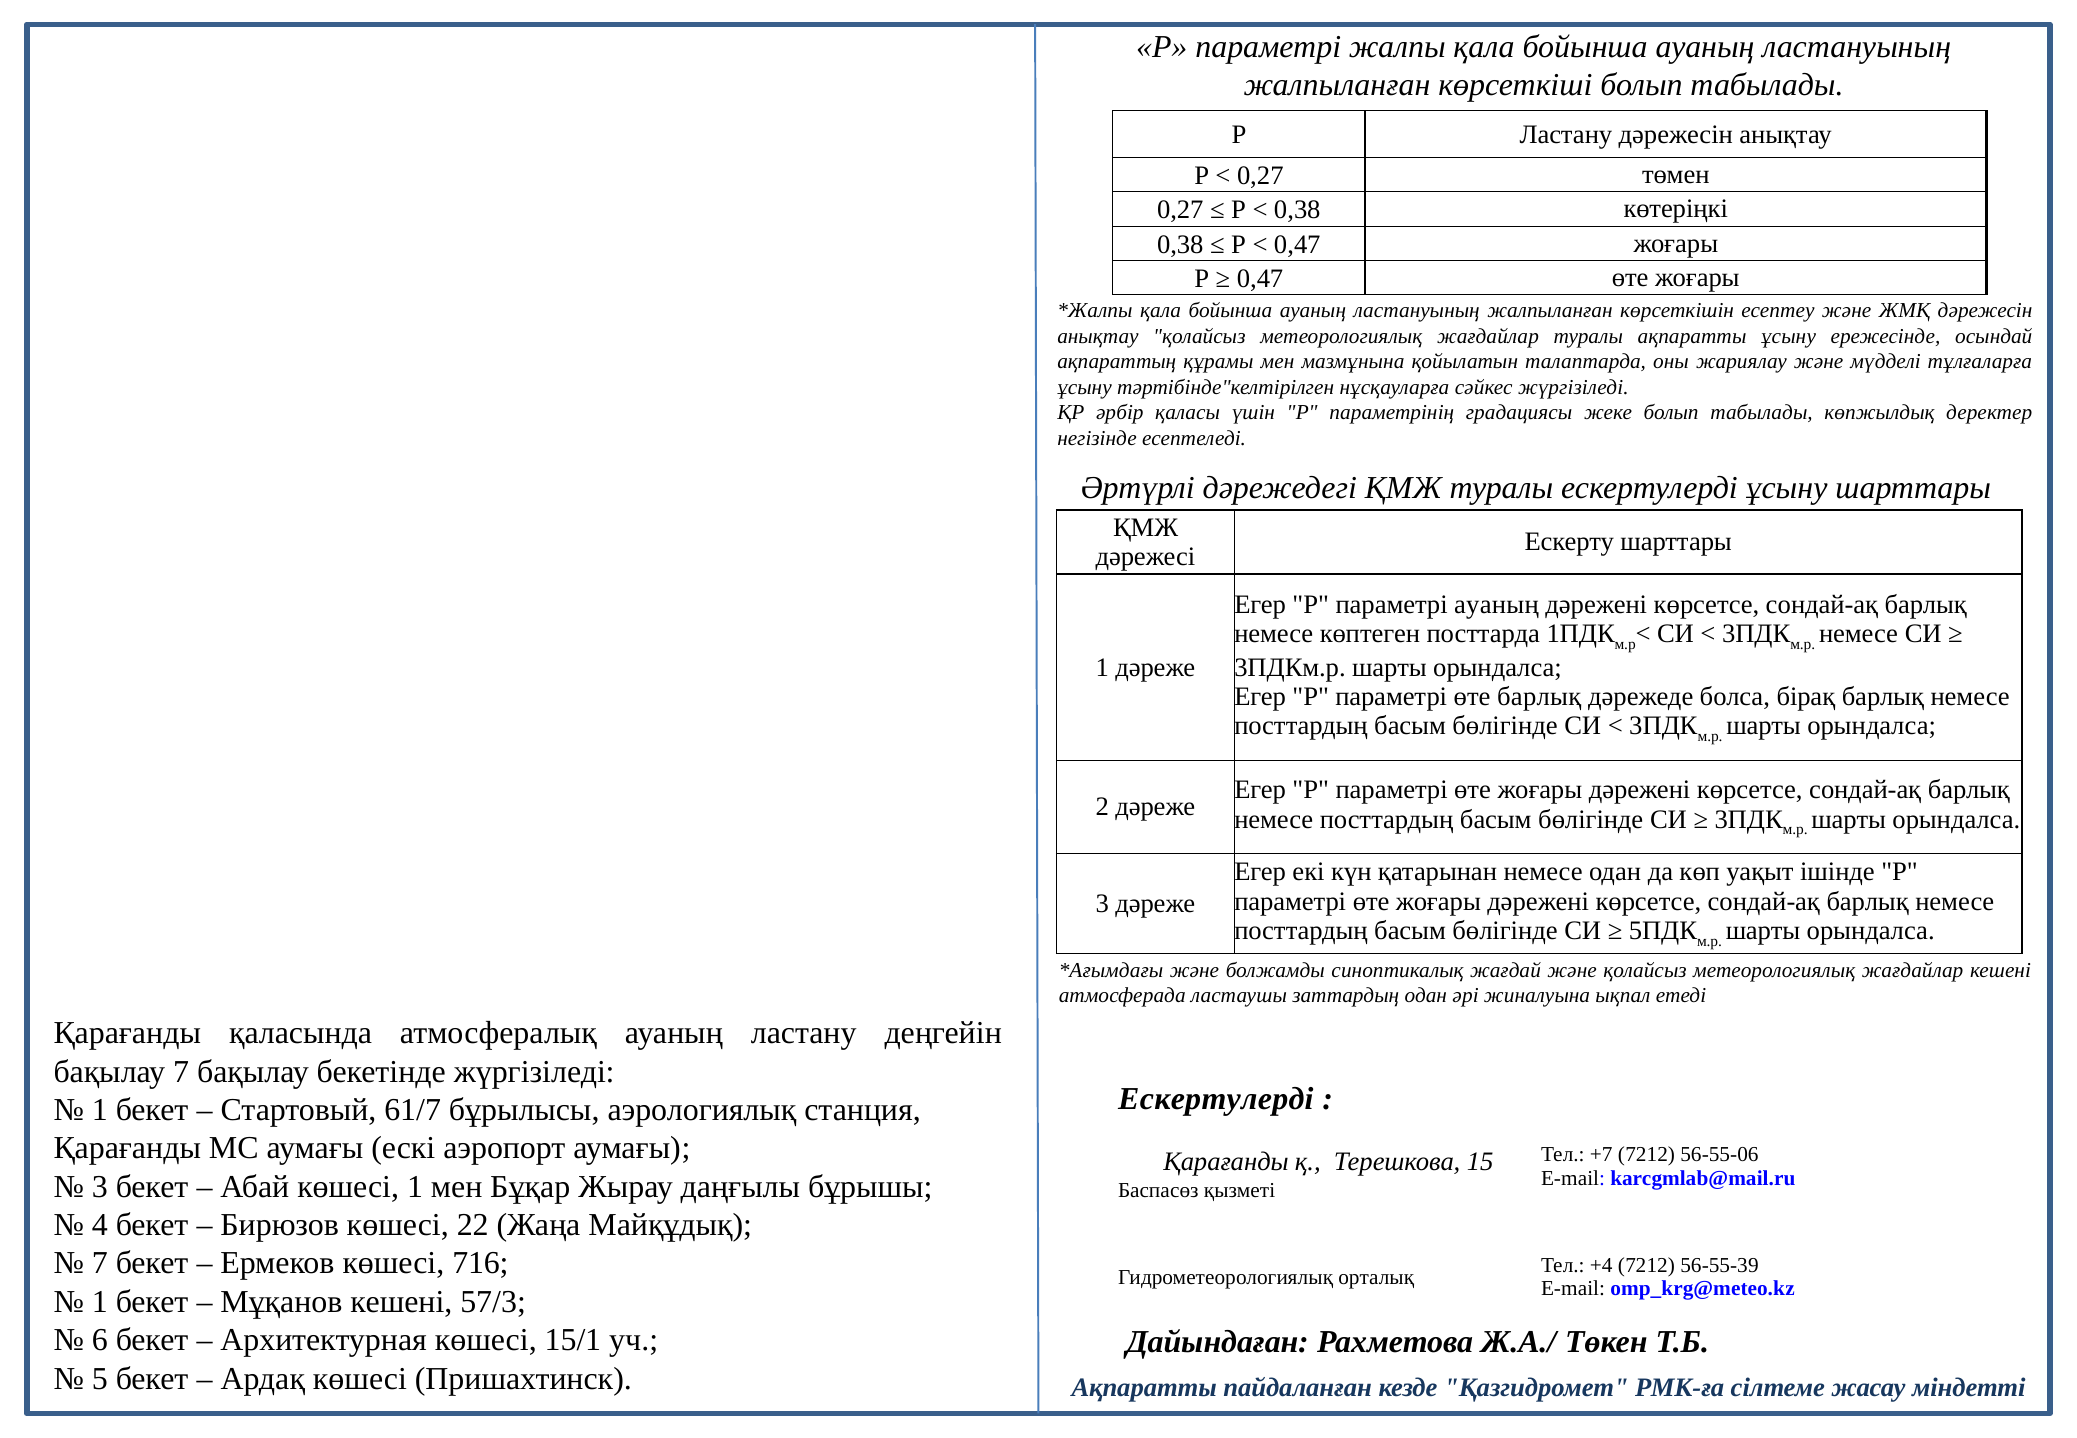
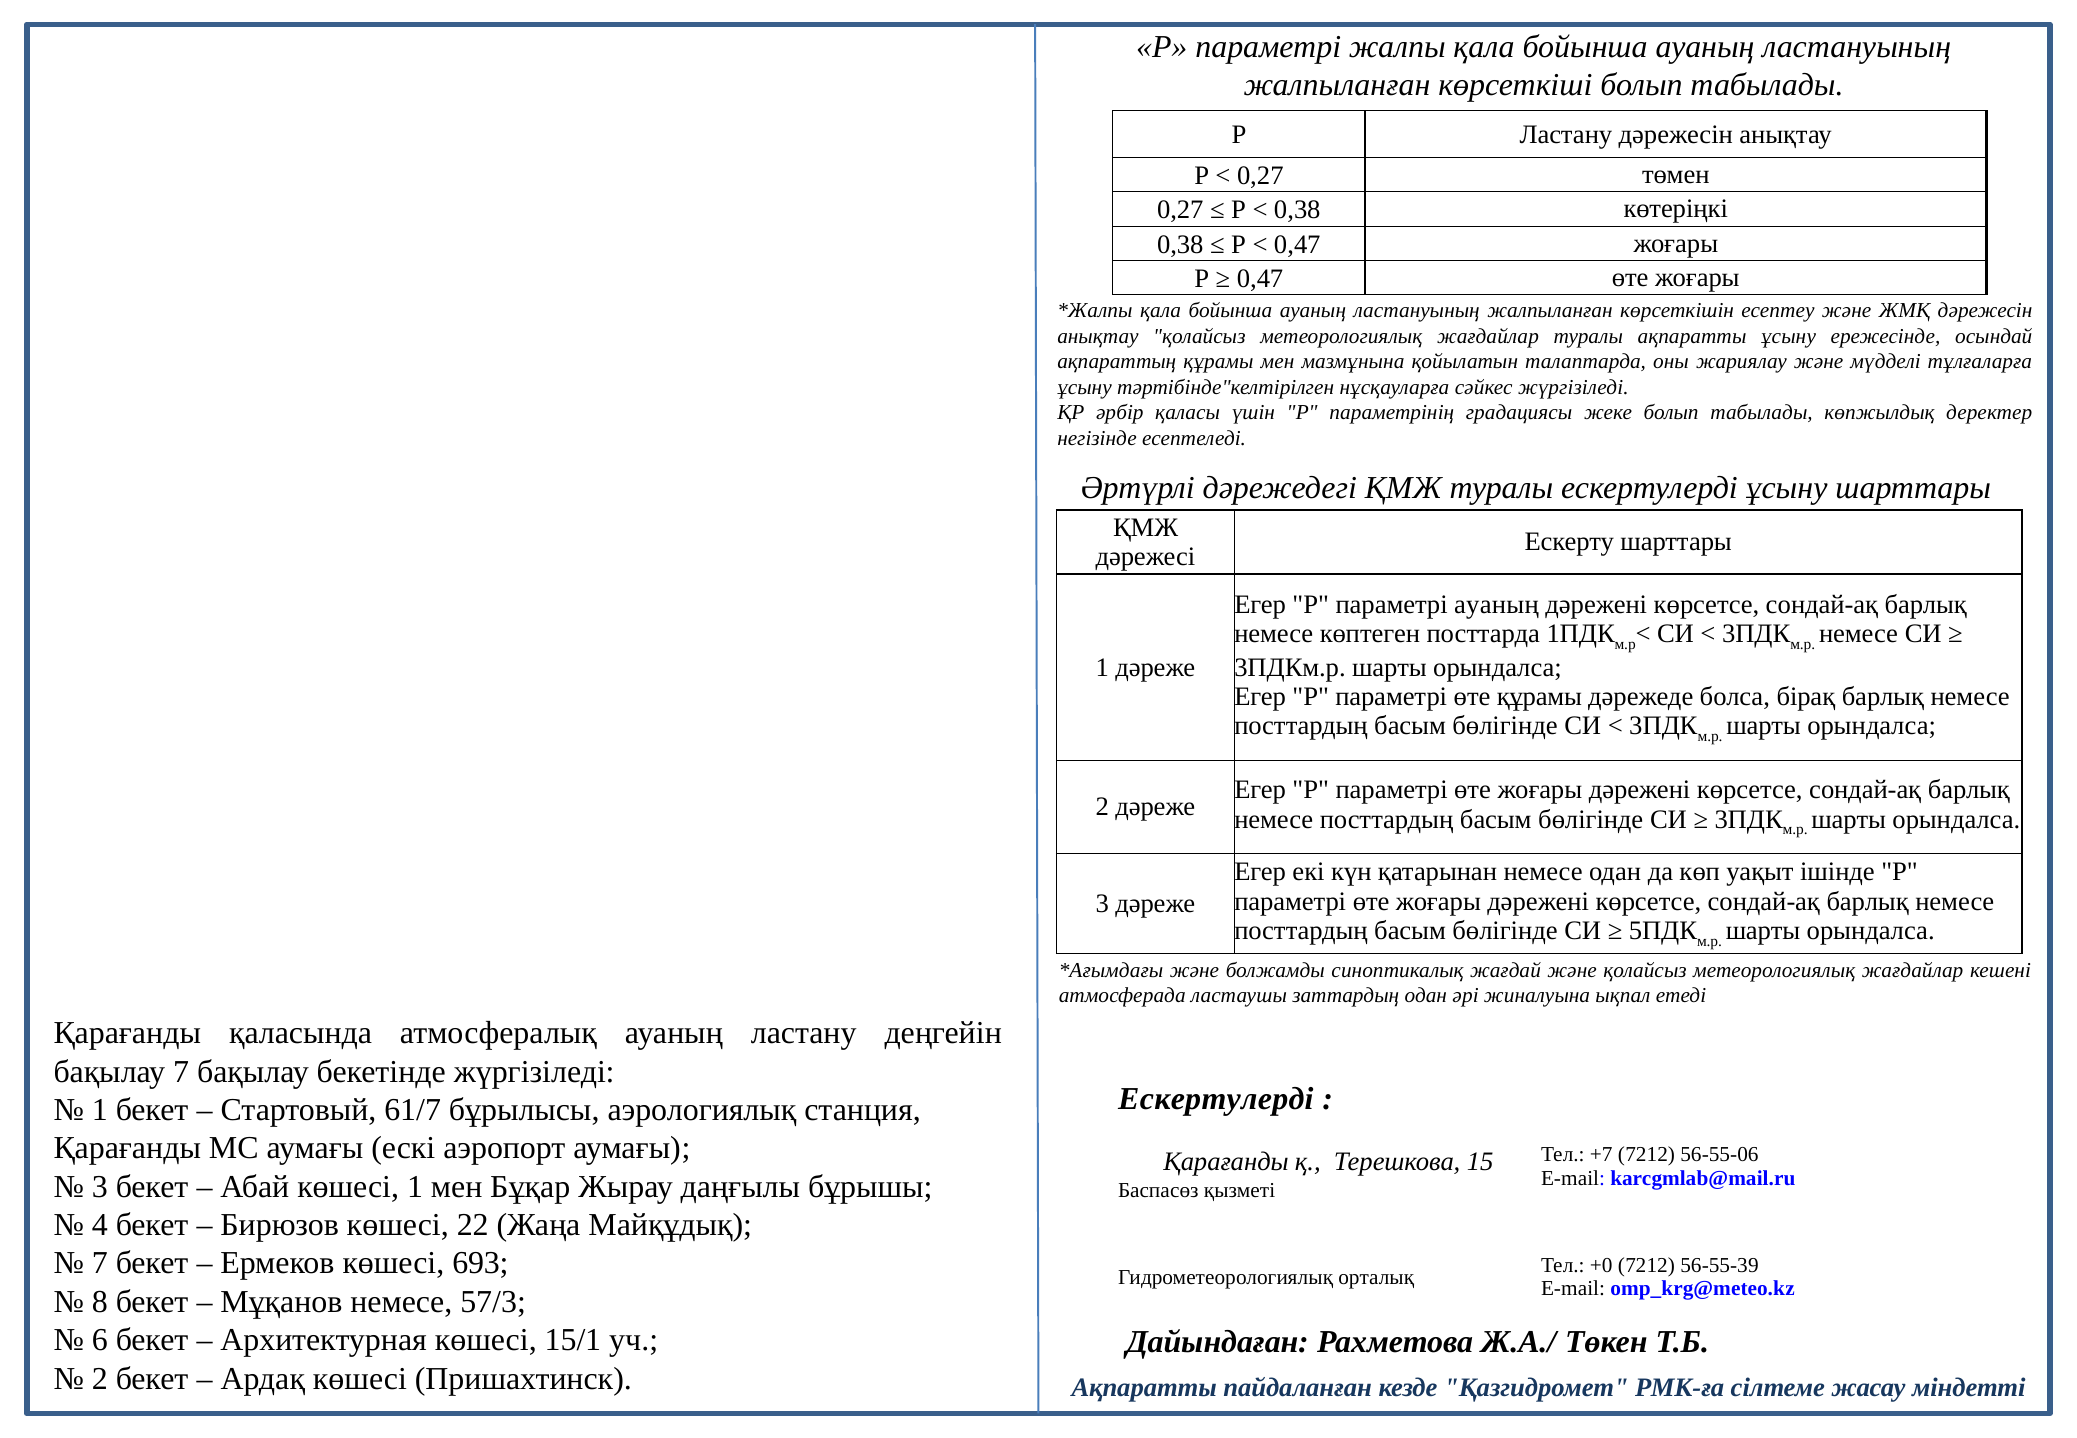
өте барлық: барлық -> құрамы
716: 716 -> 693
+4: +4 -> +0
1 at (100, 1302): 1 -> 8
Мұқанов кешені: кешені -> немесе
5 at (100, 1378): 5 -> 2
